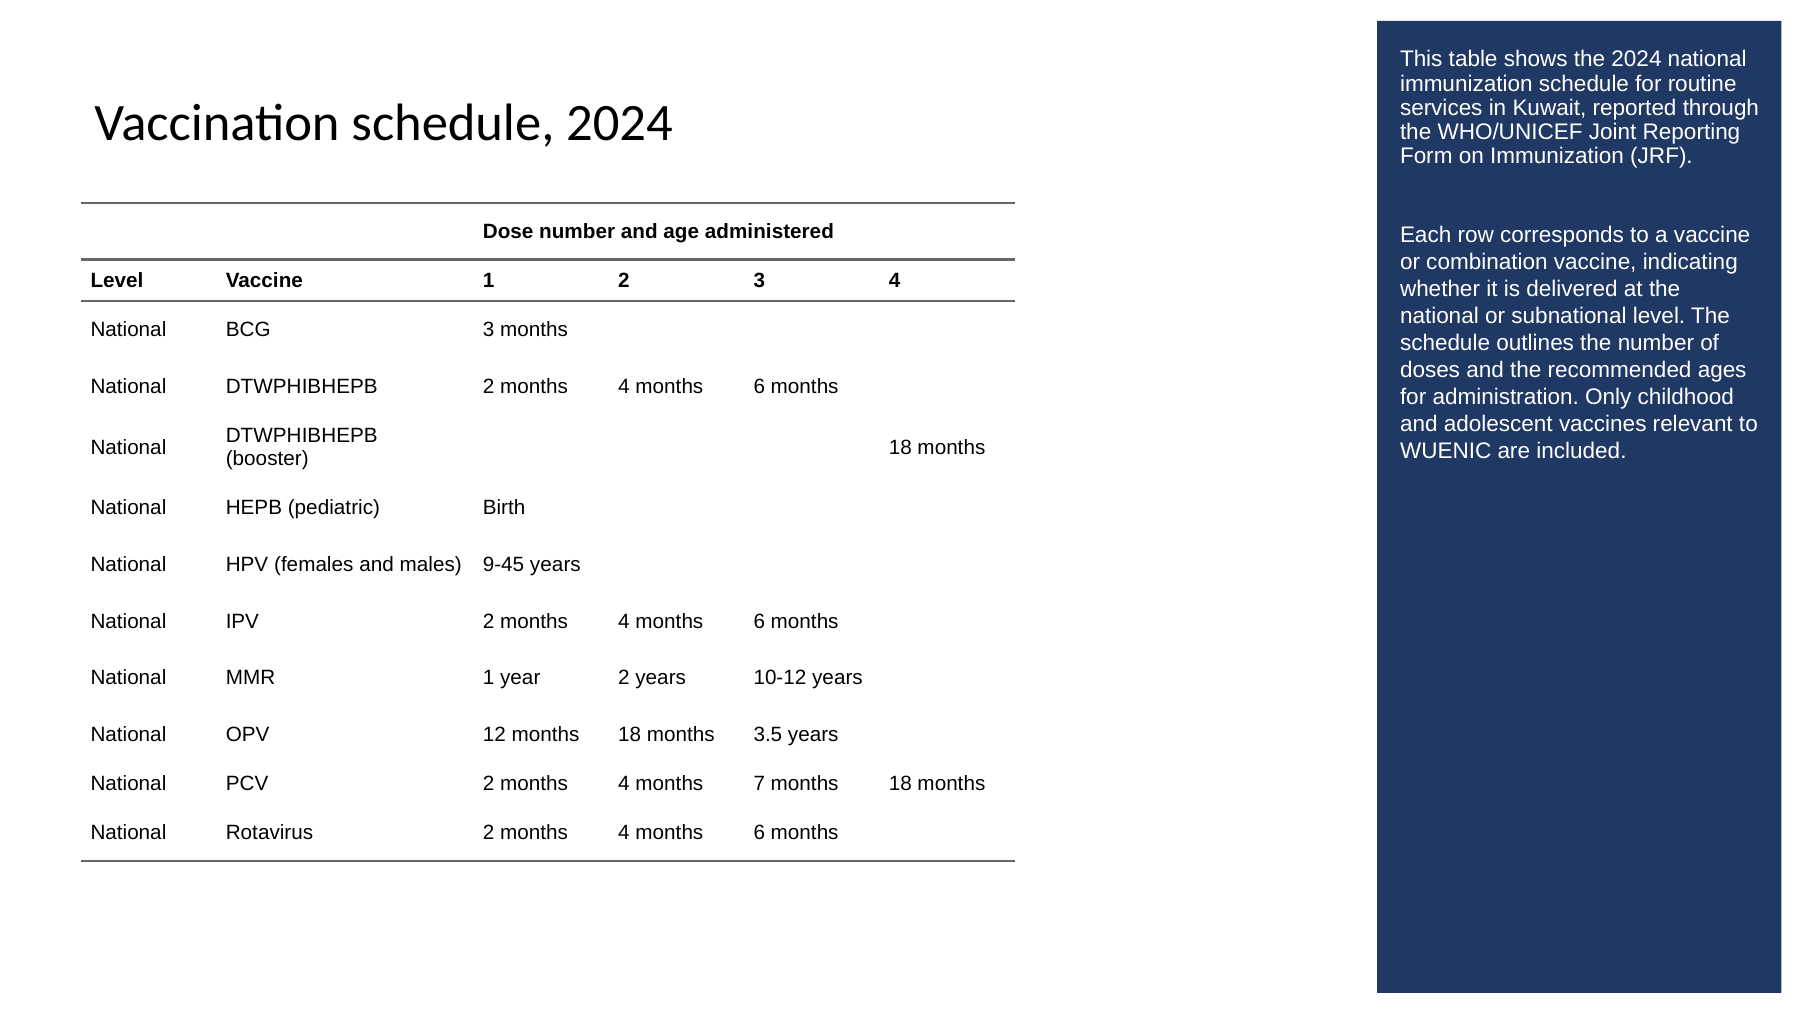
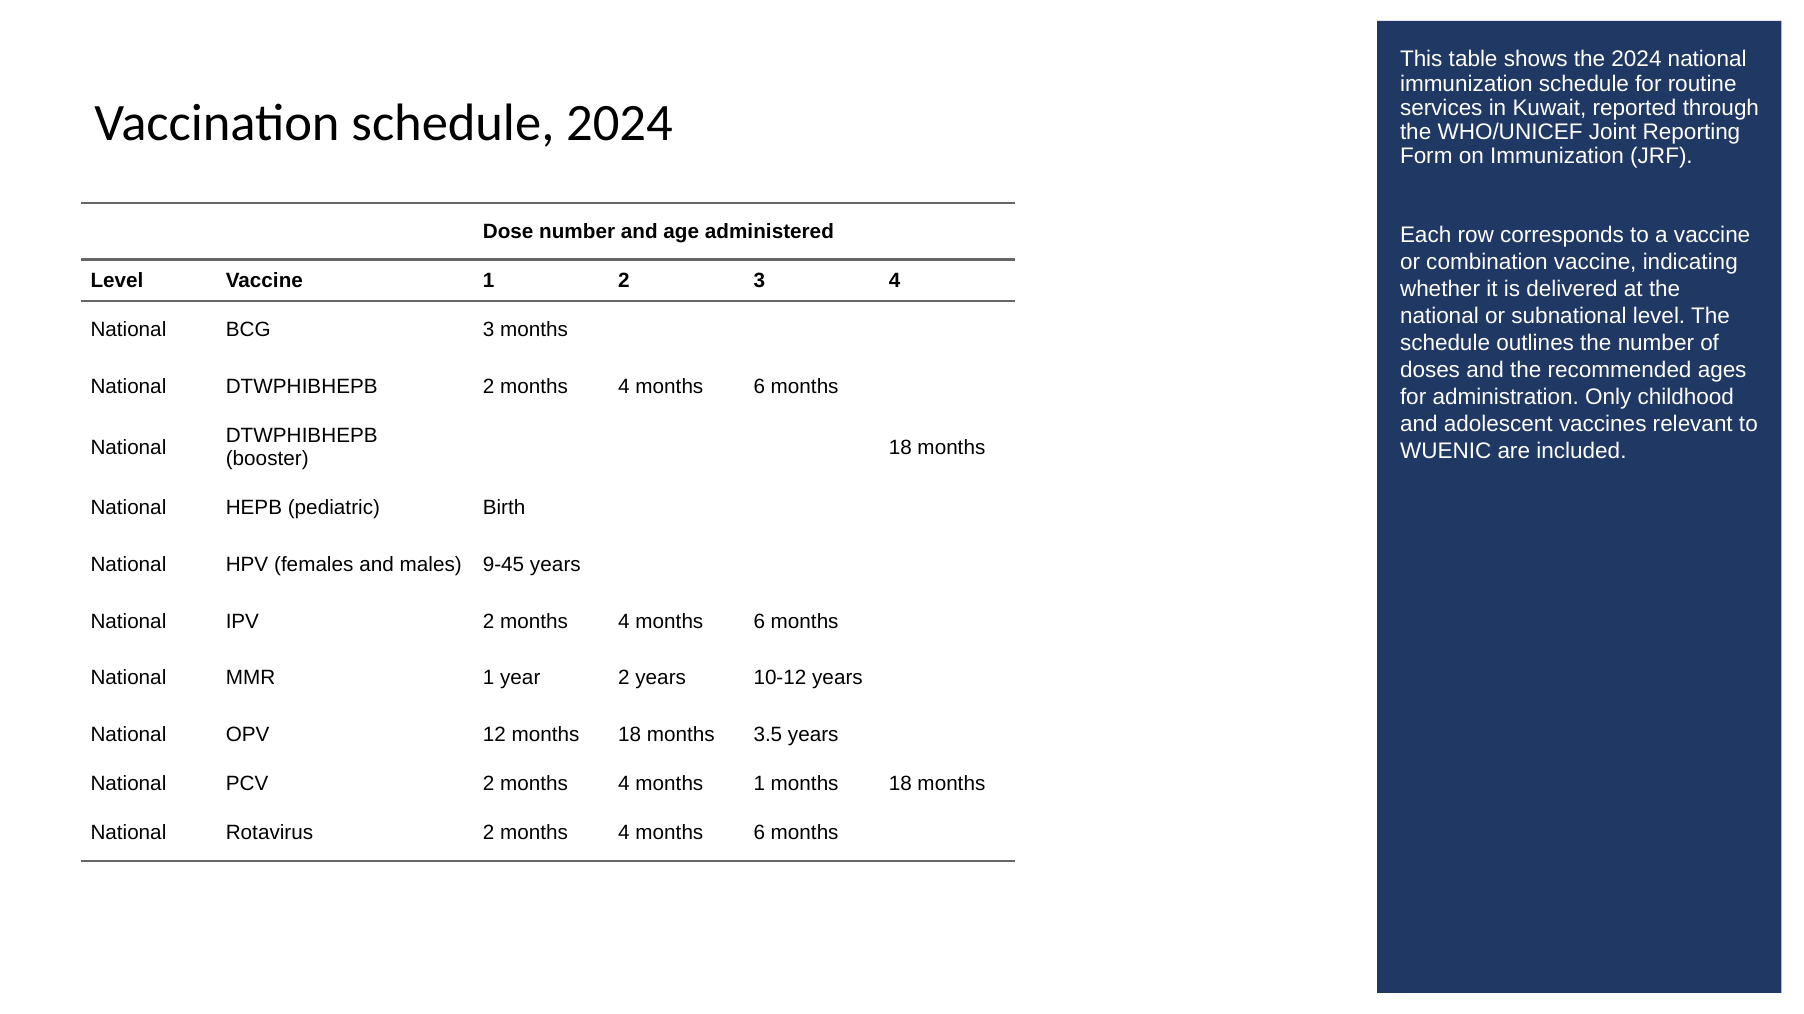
months 7: 7 -> 1
